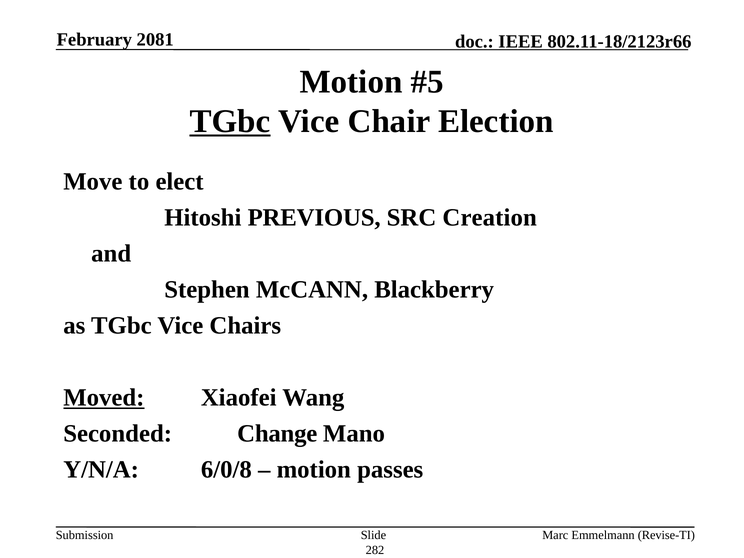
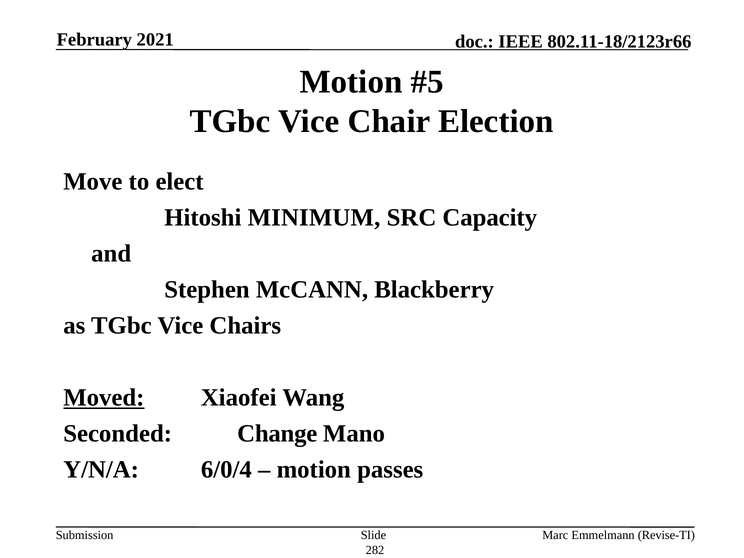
2081: 2081 -> 2021
TGbc at (230, 121) underline: present -> none
PREVIOUS: PREVIOUS -> MINIMUM
Creation: Creation -> Capacity
6/0/8: 6/0/8 -> 6/0/4
